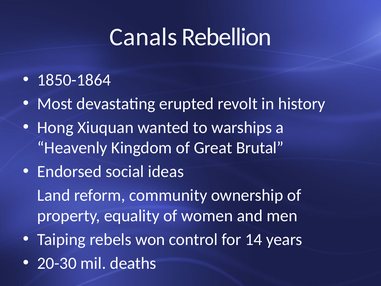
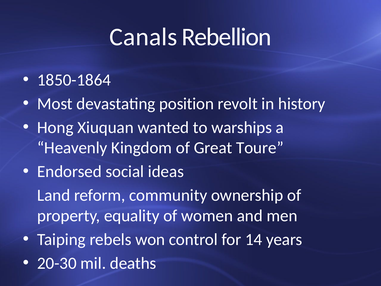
erupted: erupted -> position
Brutal: Brutal -> Toure
